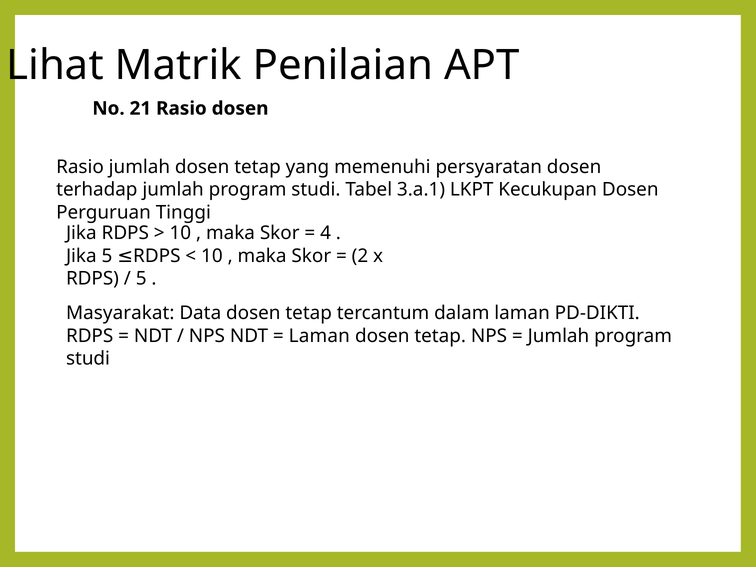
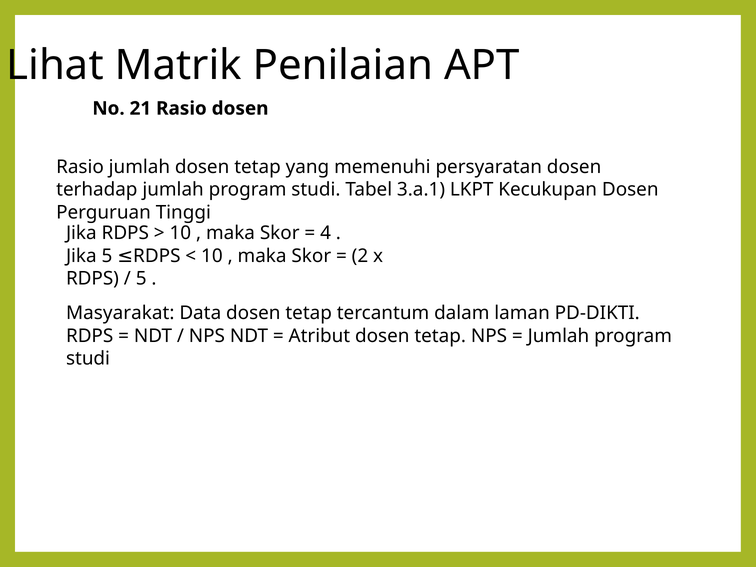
Laman at (319, 336): Laman -> Atribut
